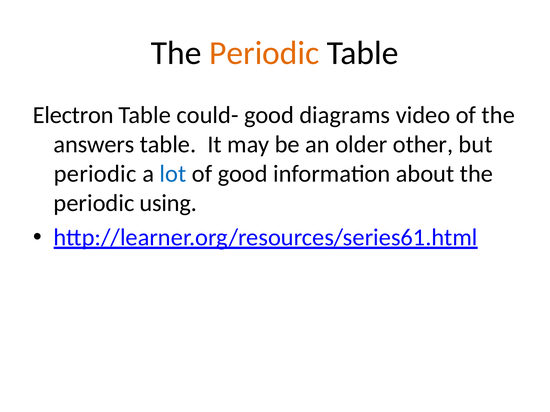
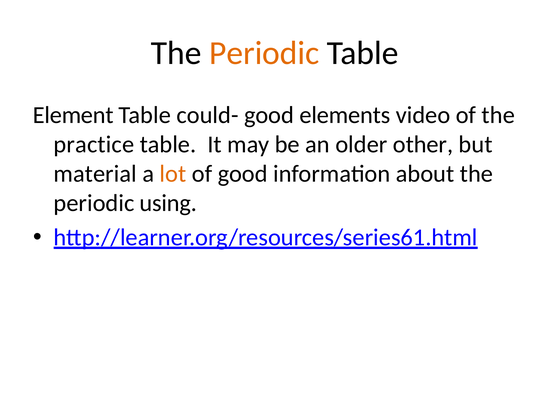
Electron: Electron -> Element
diagrams: diagrams -> elements
answers: answers -> practice
periodic at (95, 174): periodic -> material
lot colour: blue -> orange
